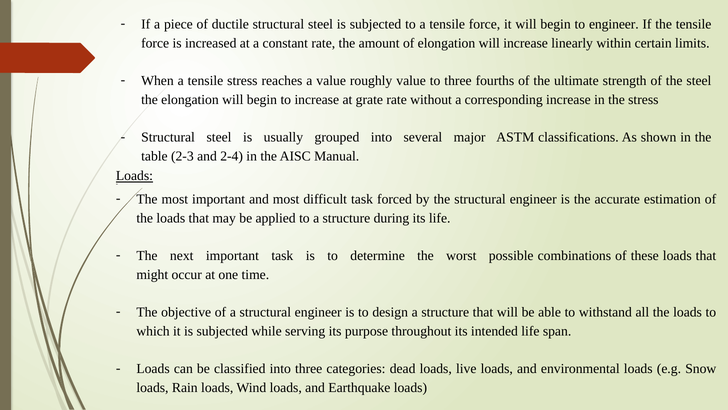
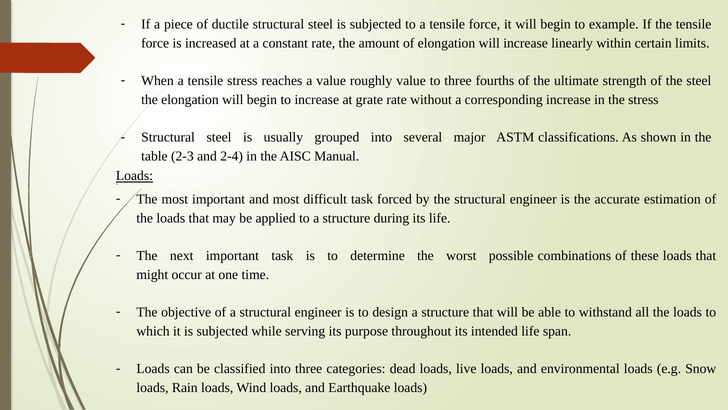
to engineer: engineer -> example
